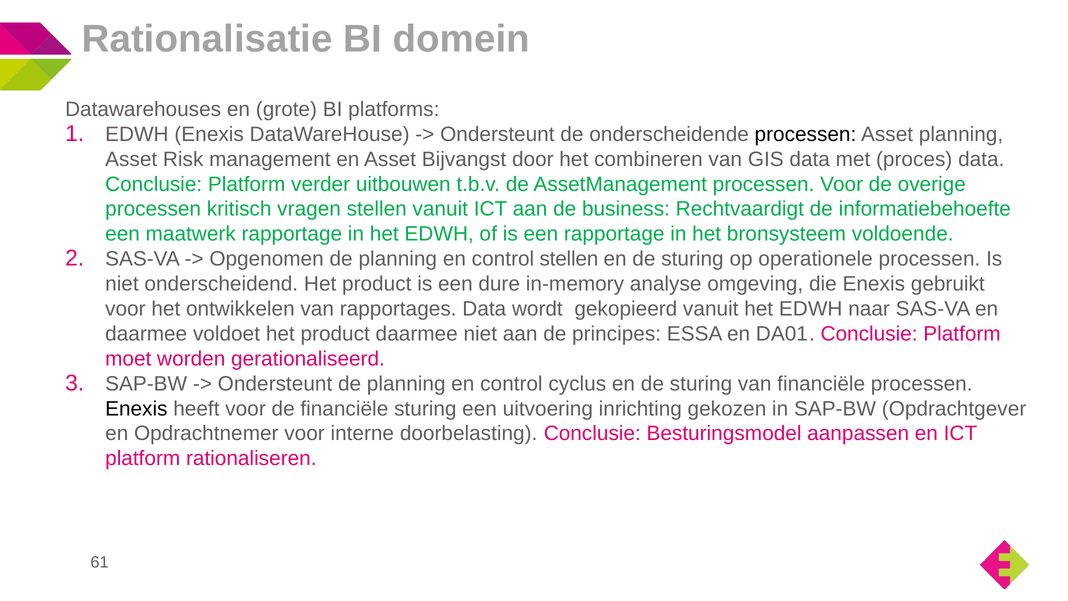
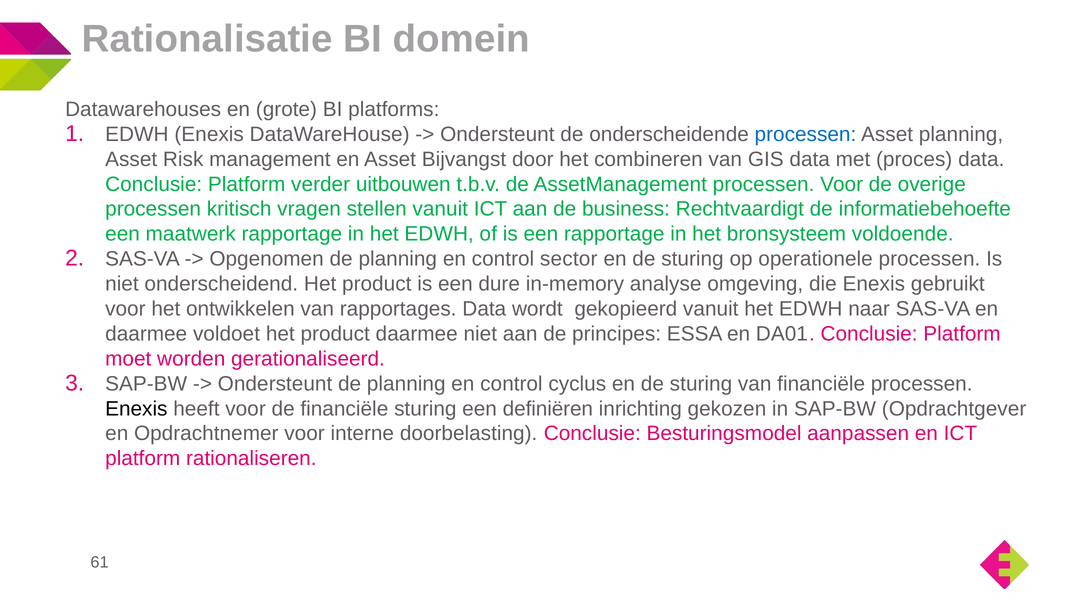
processen at (805, 134) colour: black -> blue
control stellen: stellen -> sector
uitvoering: uitvoering -> definiëren
